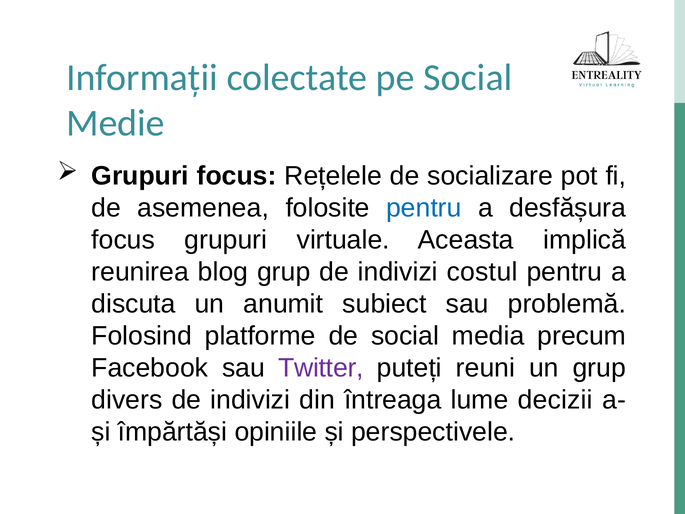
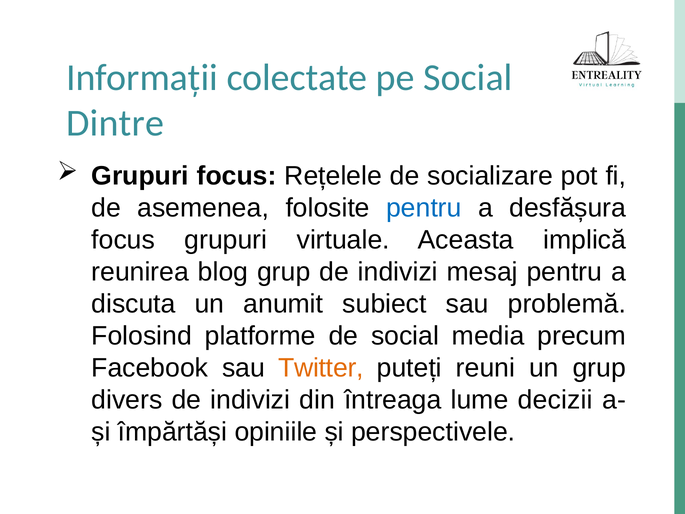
Medie: Medie -> Dintre
costul: costul -> mesaj
Twitter colour: purple -> orange
